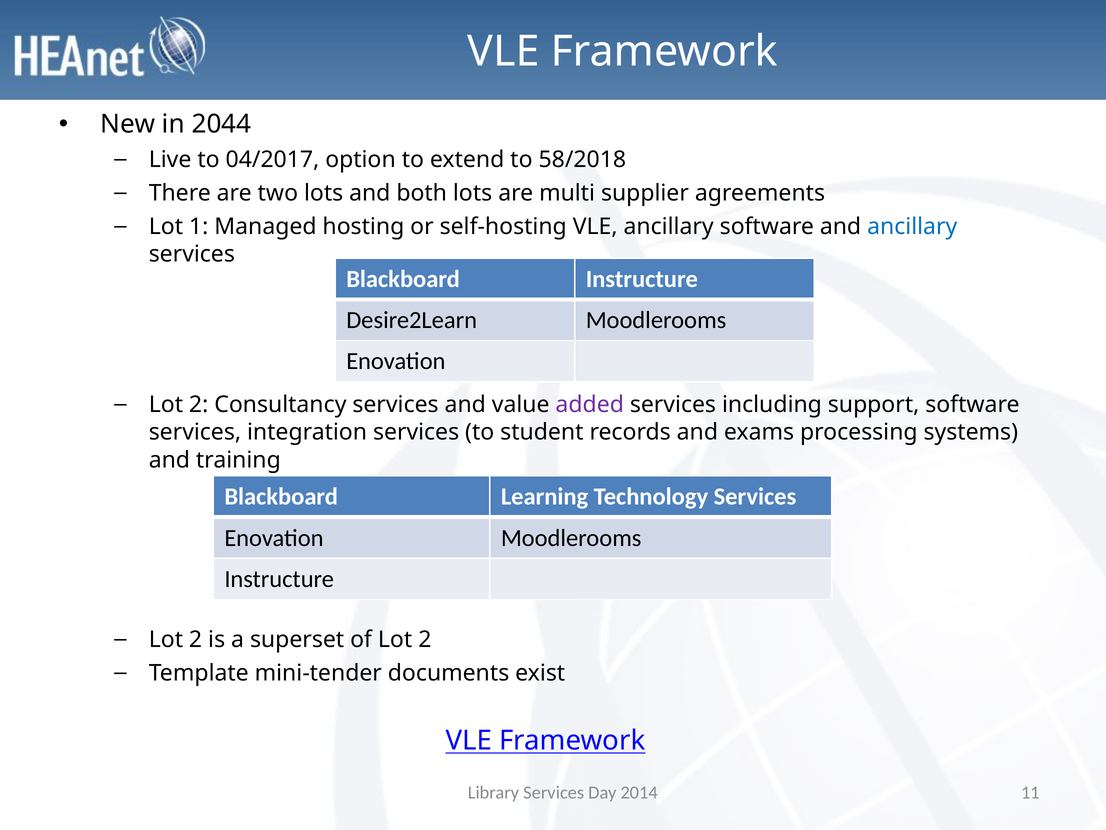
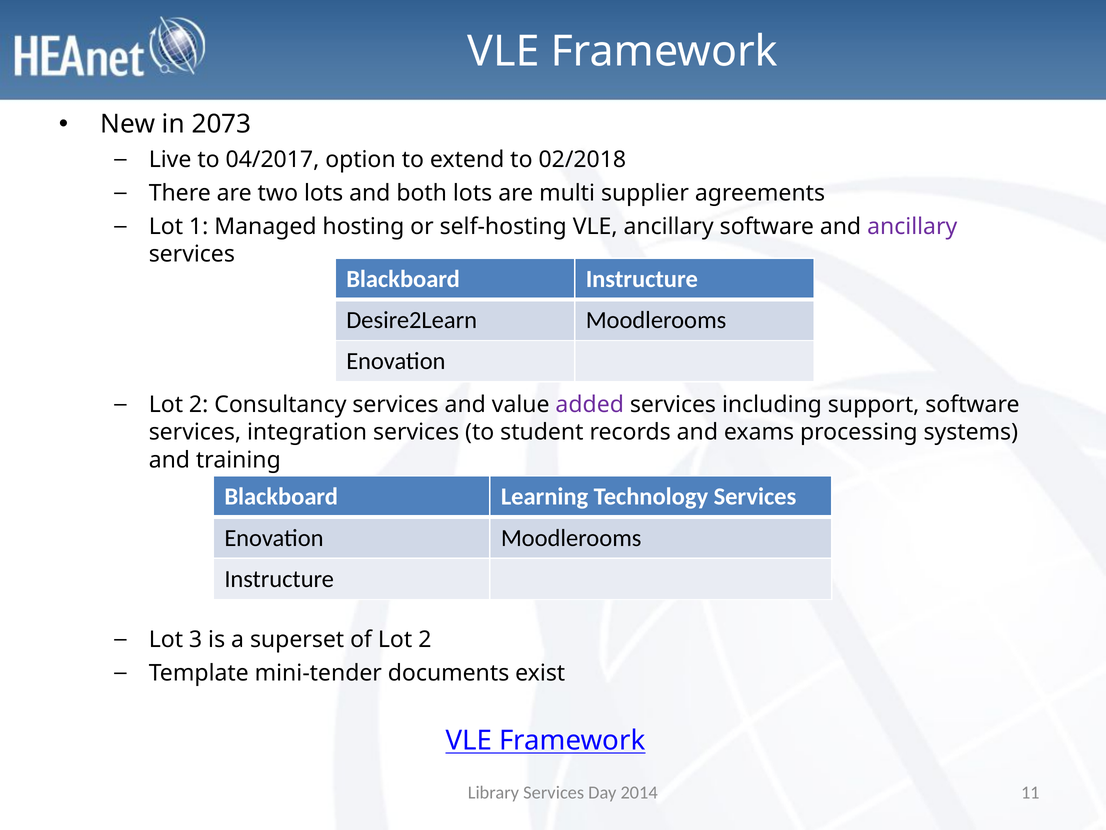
2044: 2044 -> 2073
58/2018: 58/2018 -> 02/2018
ancillary at (912, 226) colour: blue -> purple
2 at (196, 639): 2 -> 3
